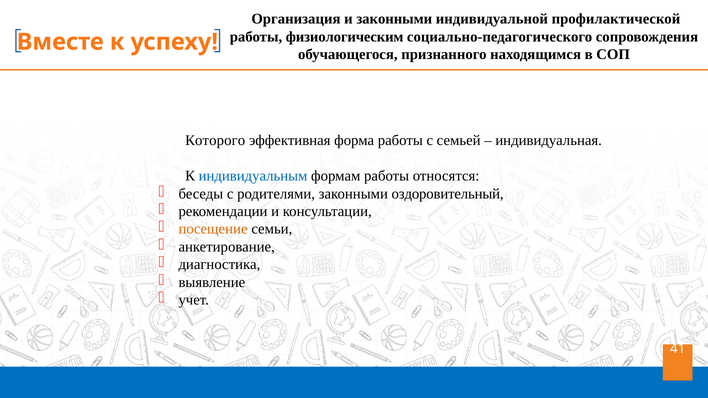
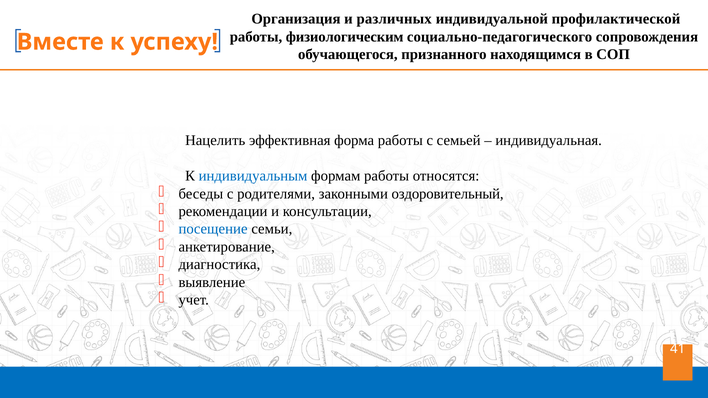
и законными: законными -> различных
Которого: Которого -> Нацелить
посещение colour: orange -> blue
